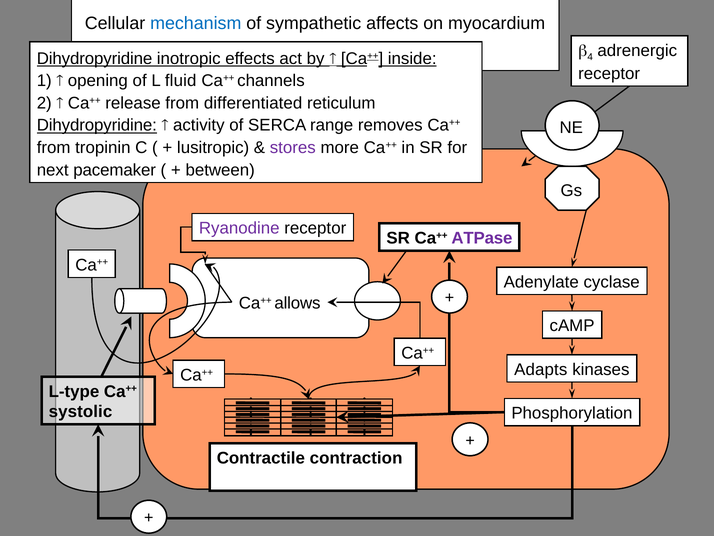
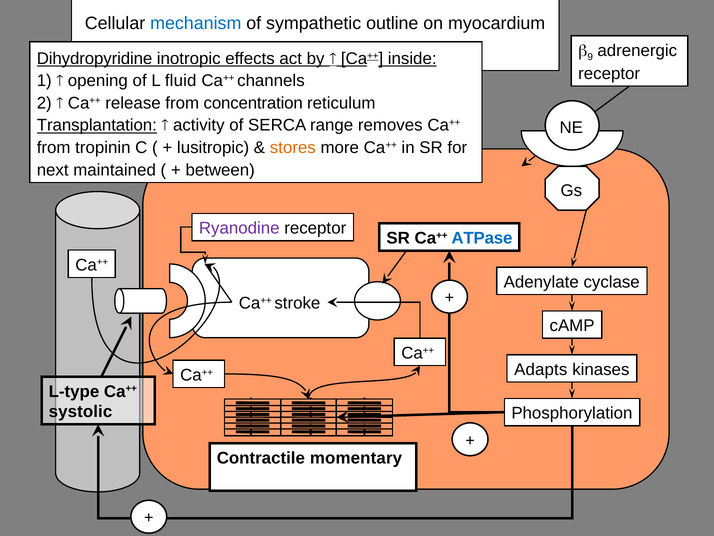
affects: affects -> outline
4: 4 -> 9
differentiated: differentiated -> concentration
Dihydropyridine at (97, 125): Dihydropyridine -> Transplantation
stores colour: purple -> orange
pacemaker: pacemaker -> maintained
ATPase colour: purple -> blue
allows: allows -> stroke
contraction: contraction -> momentary
